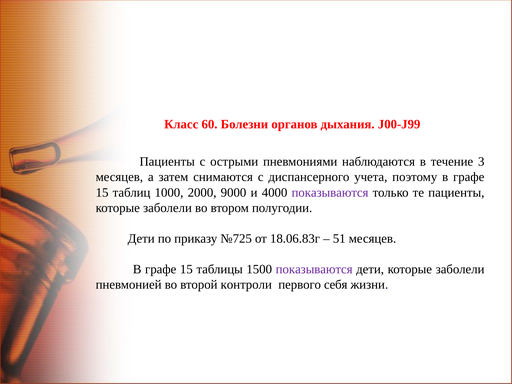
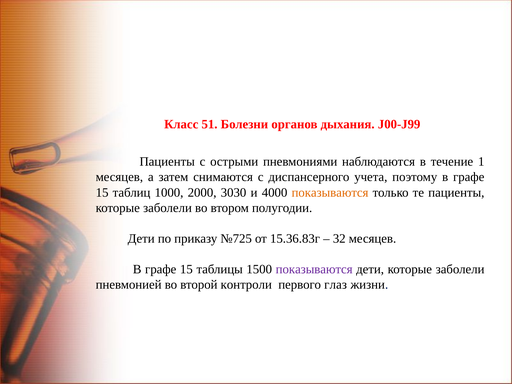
60: 60 -> 51
3: 3 -> 1
9000: 9000 -> 3030
показываются at (330, 192) colour: purple -> orange
18.06.83г: 18.06.83г -> 15.36.83г
51: 51 -> 32
себя: себя -> глаз
